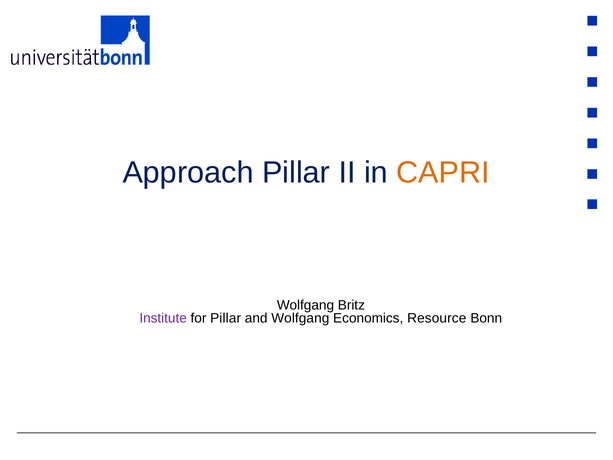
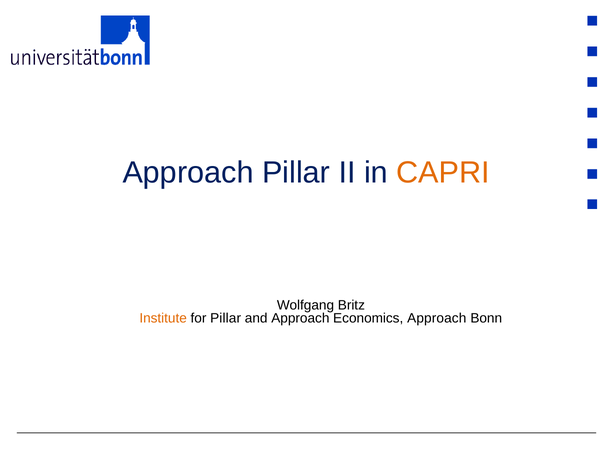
Institute colour: purple -> orange
and Wolfgang: Wolfgang -> Approach
Economics Resource: Resource -> Approach
